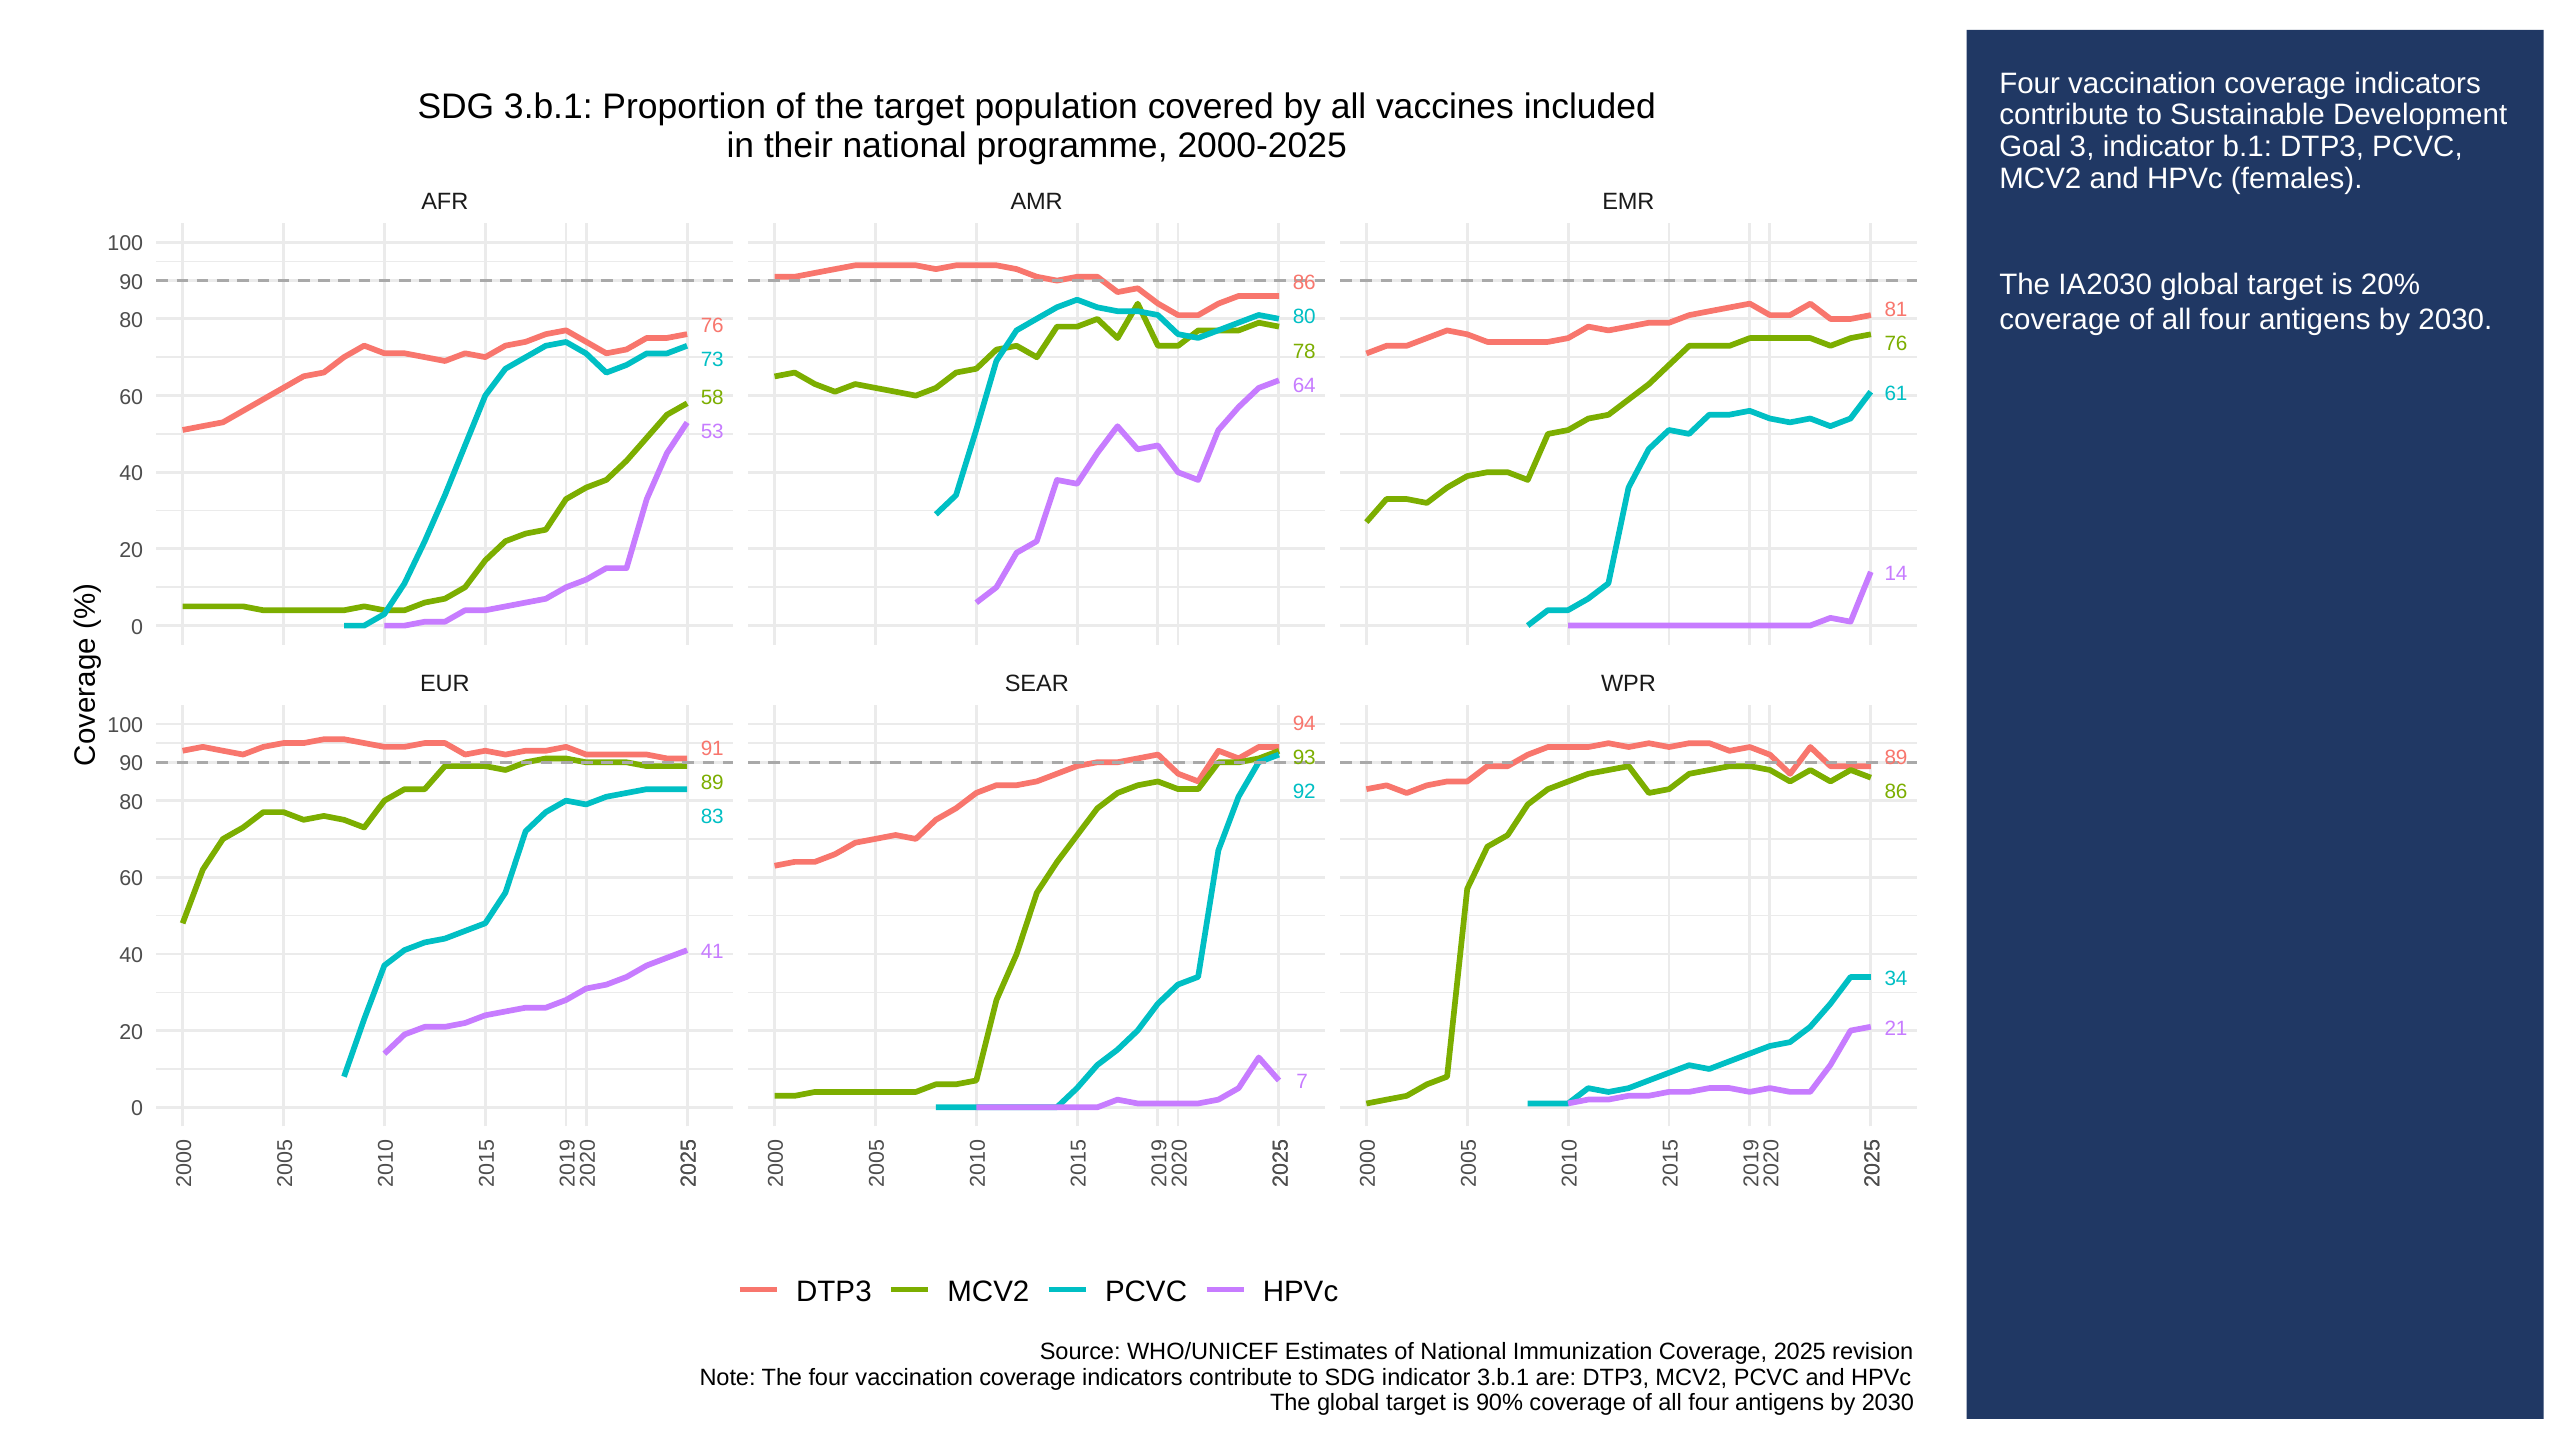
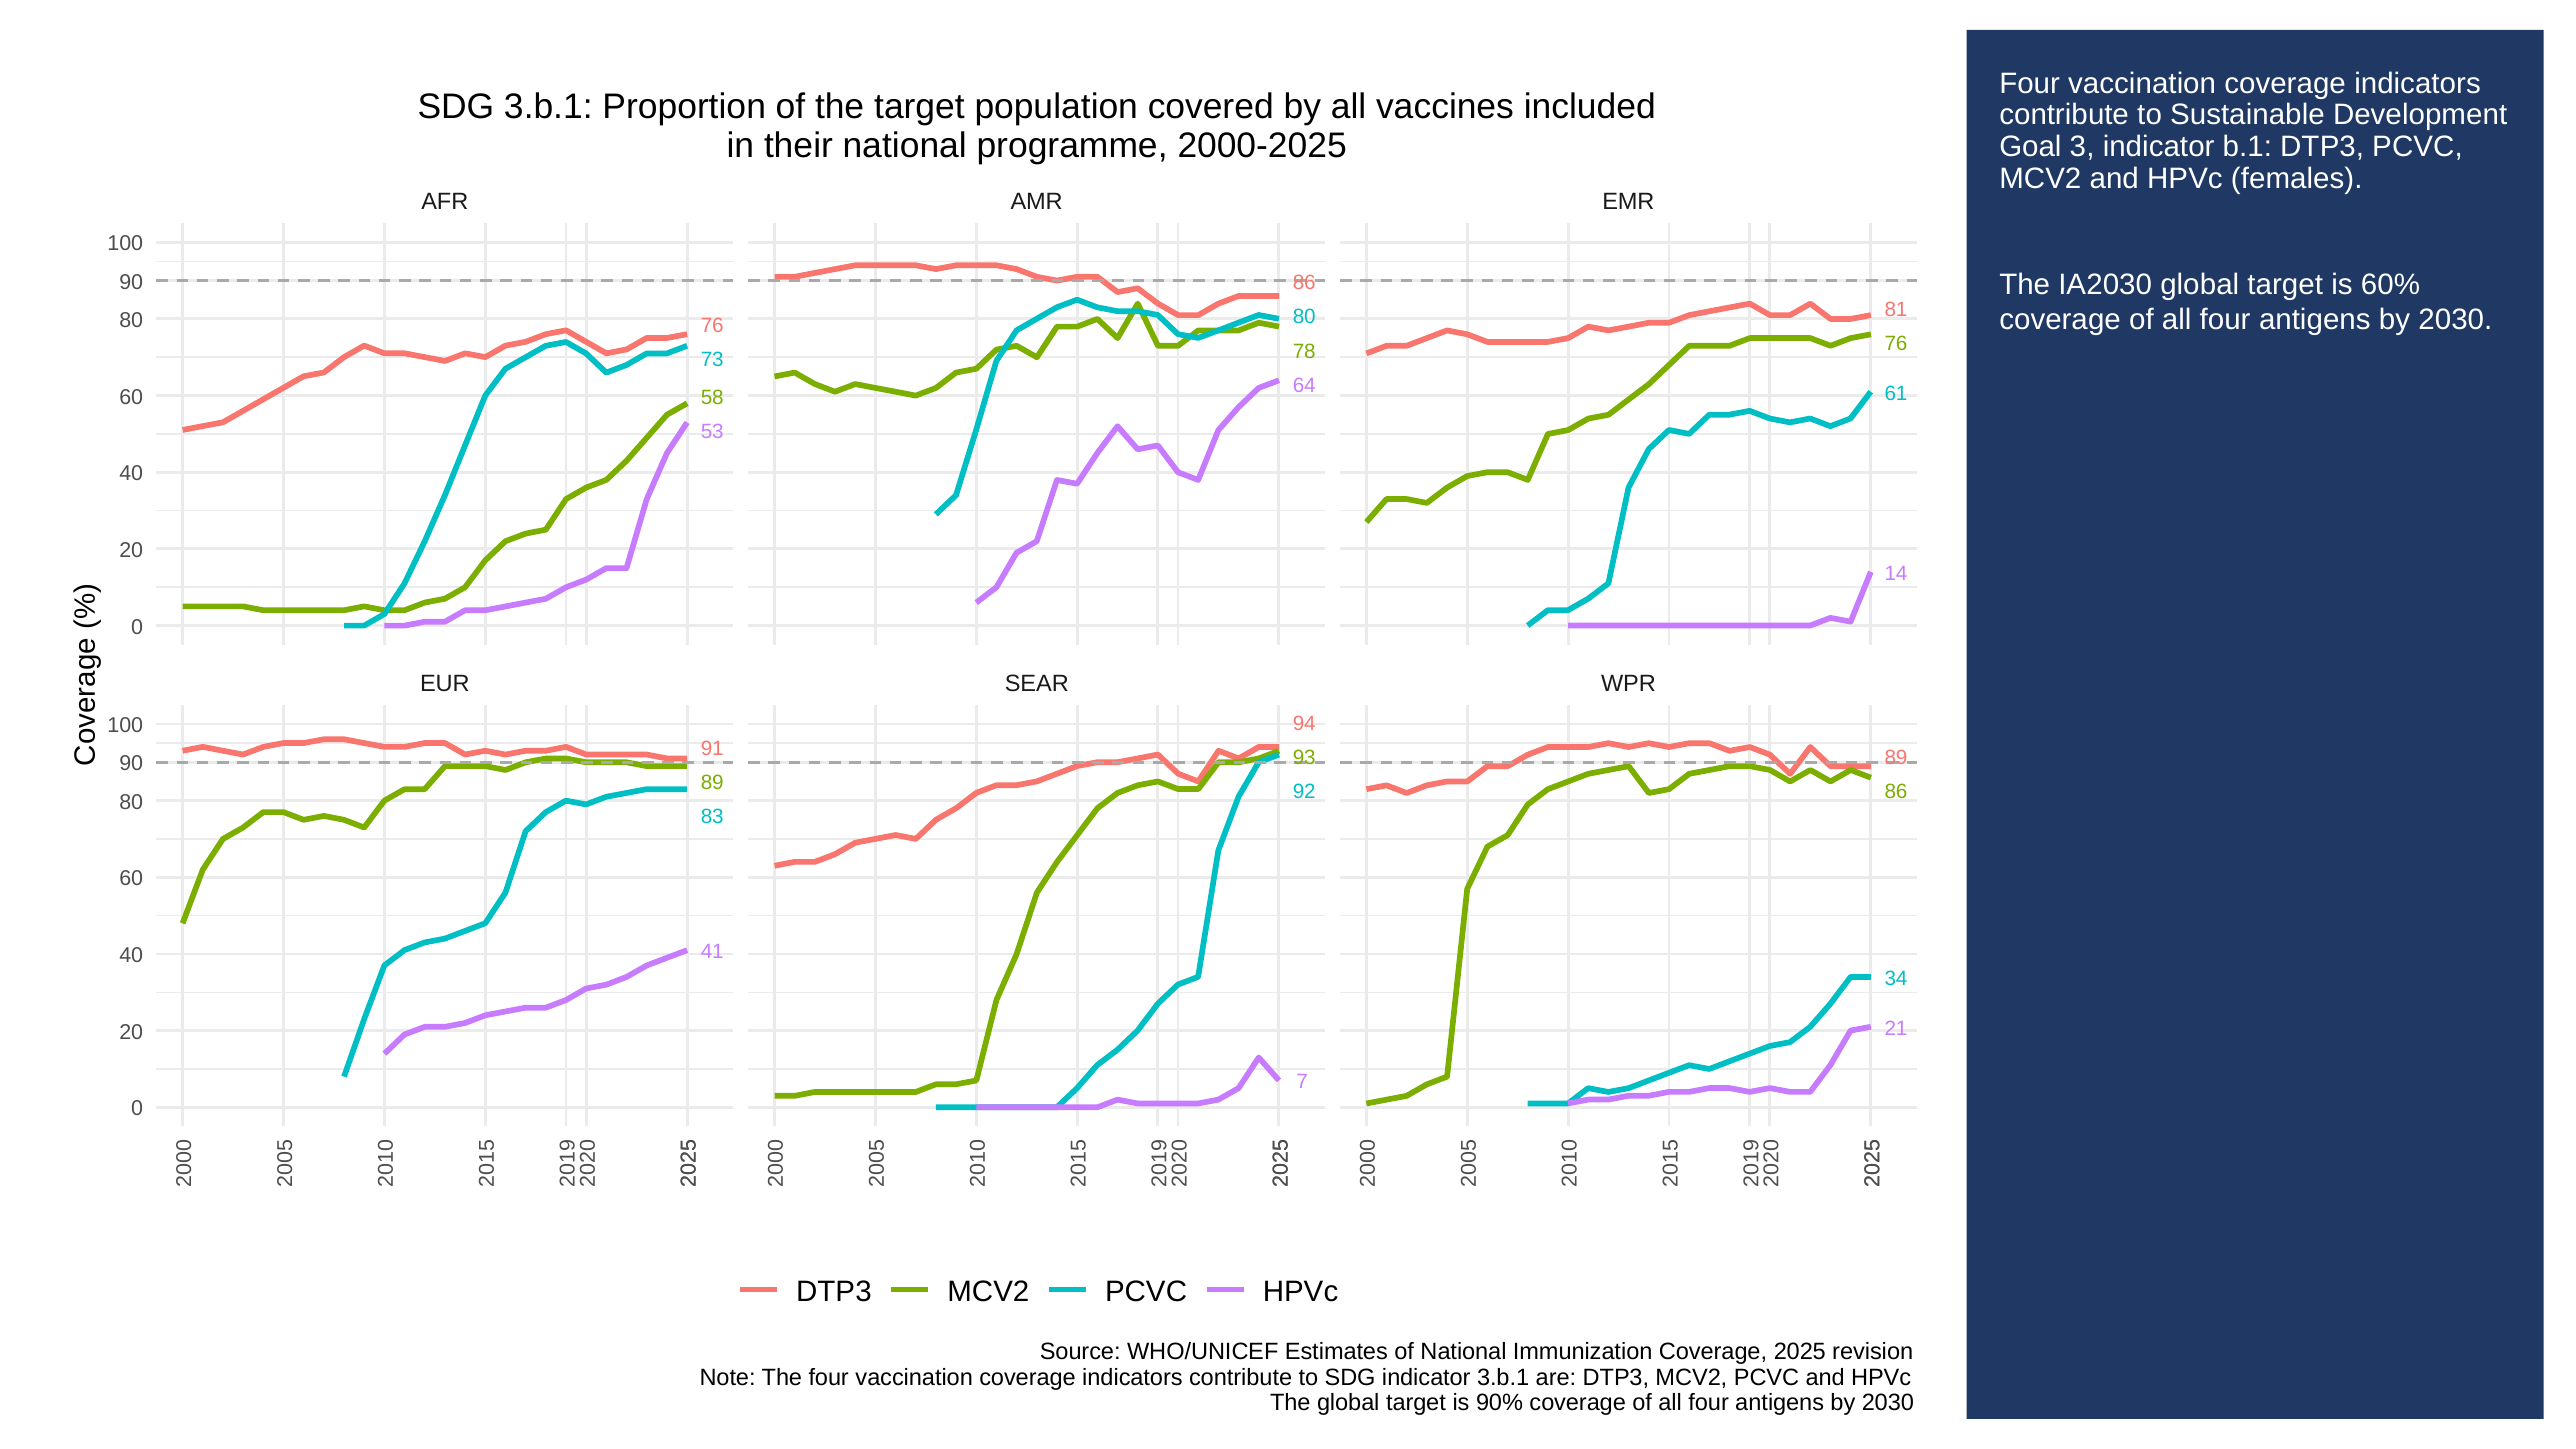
20%: 20% -> 60%
